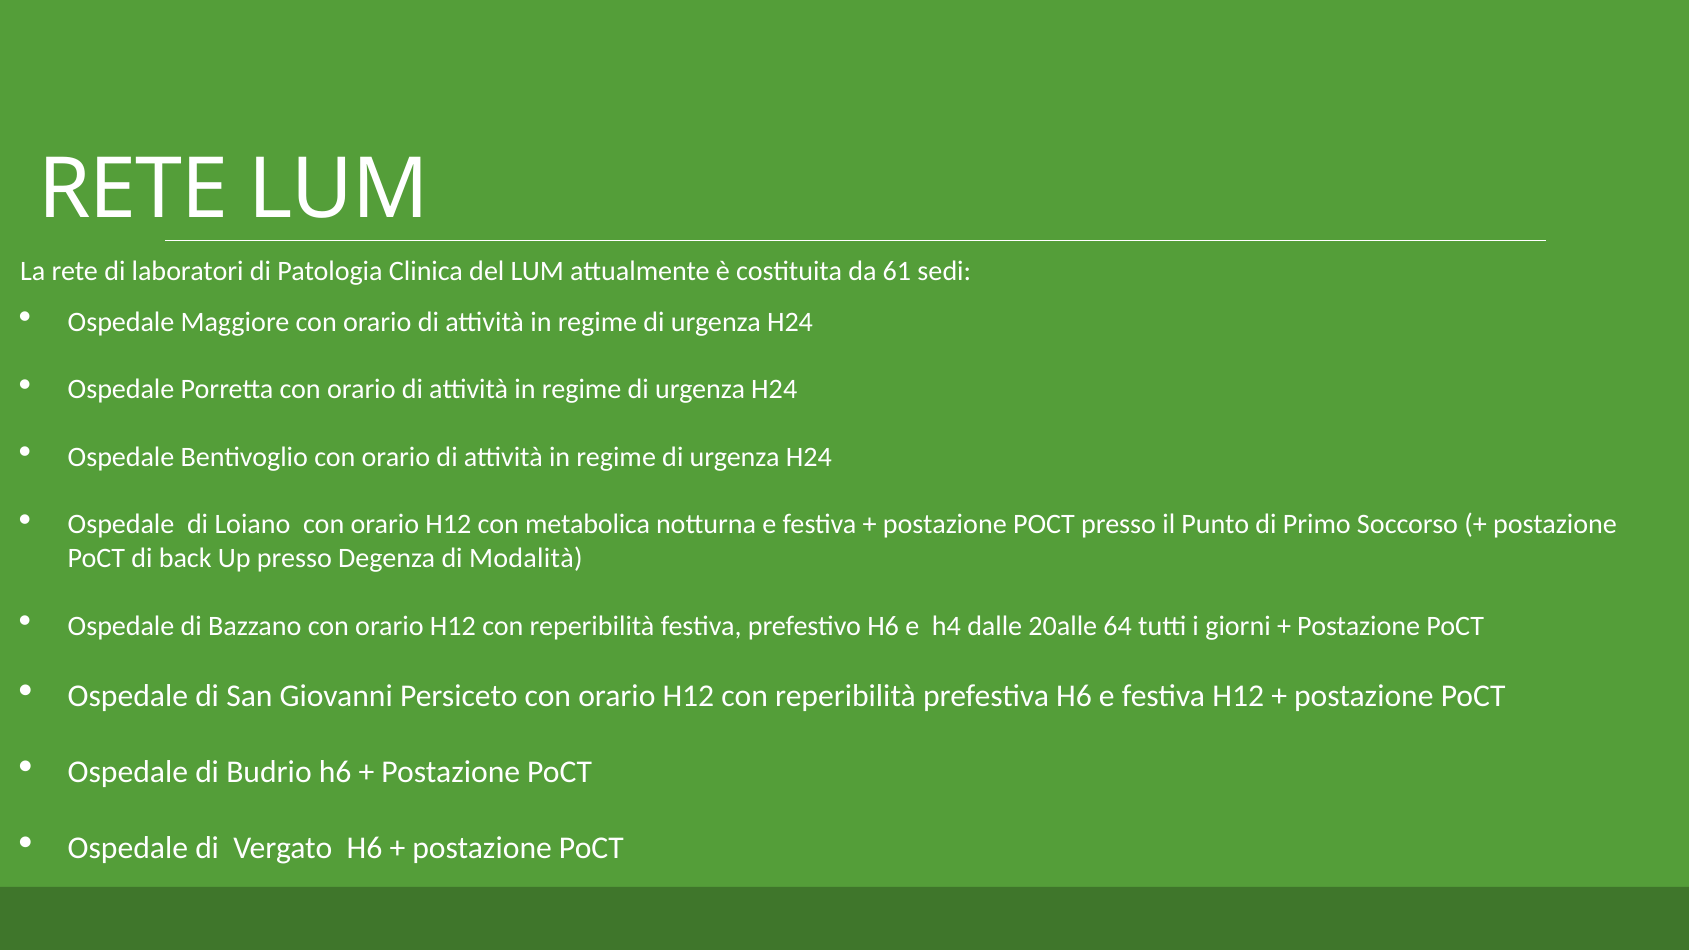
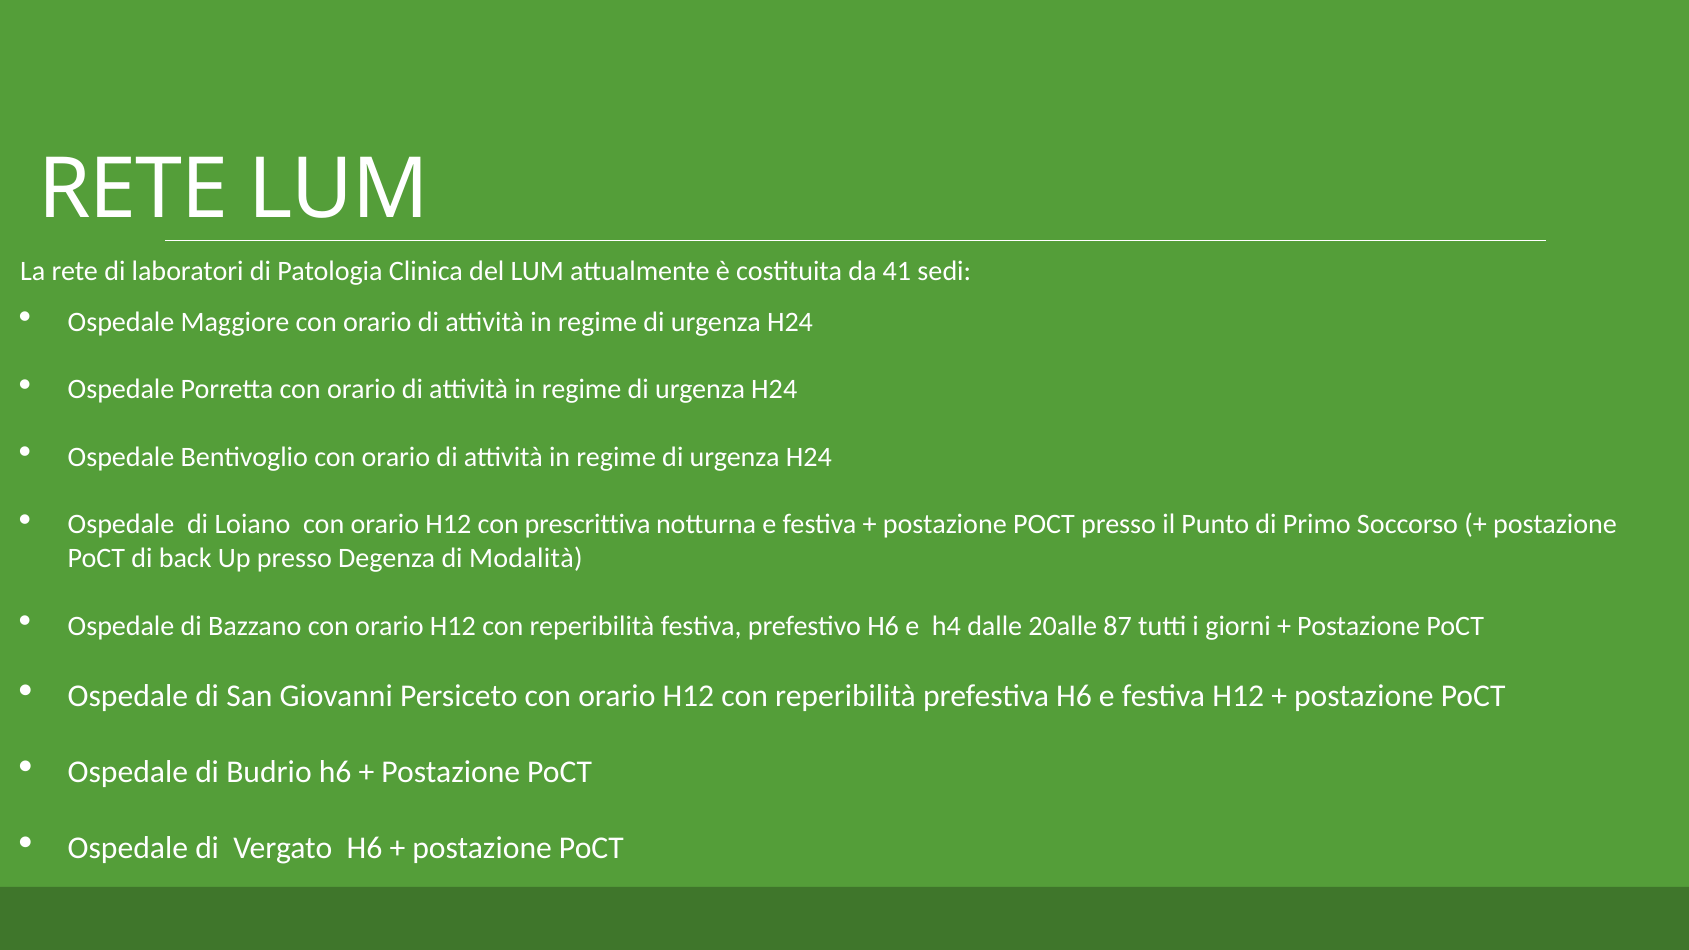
61: 61 -> 41
metabolica: metabolica -> prescrittiva
64: 64 -> 87
